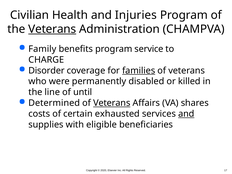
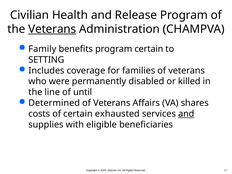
Injuries: Injuries -> Release
program service: service -> certain
CHARGE: CHARGE -> SETTING
Disorder: Disorder -> Includes
families underline: present -> none
Veterans at (112, 103) underline: present -> none
